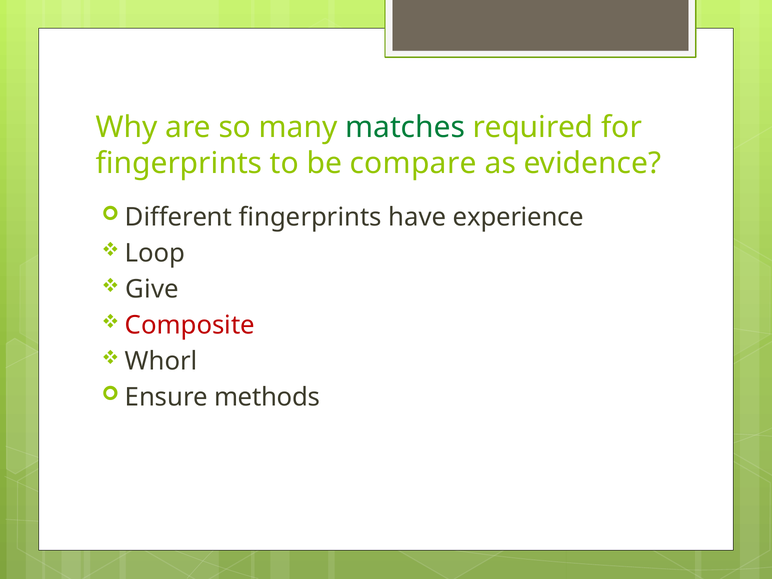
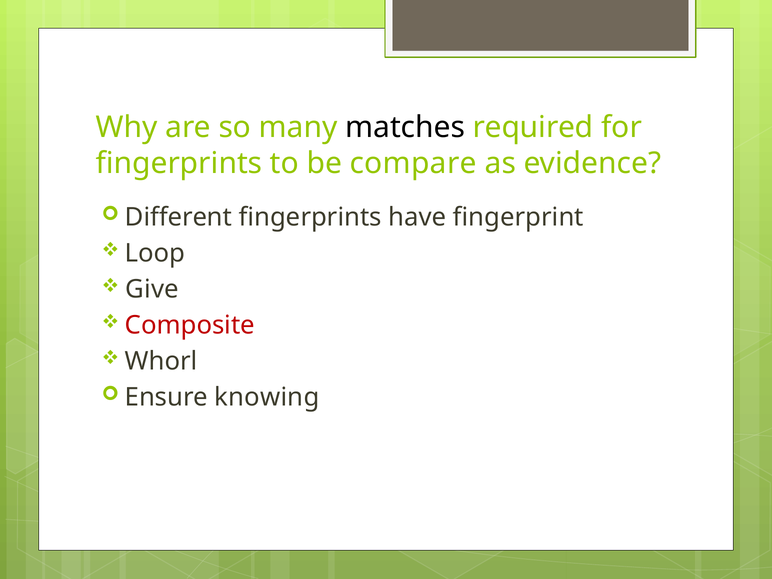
matches colour: green -> black
experience: experience -> fingerprint
methods: methods -> knowing
